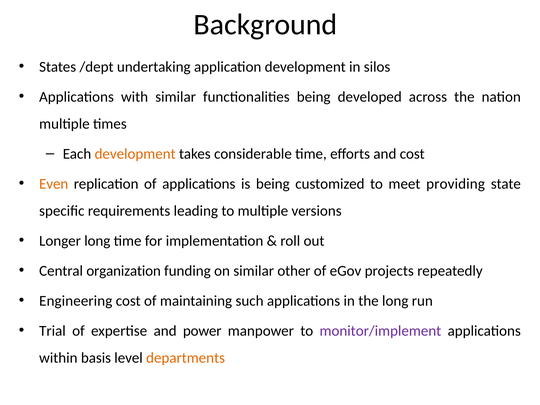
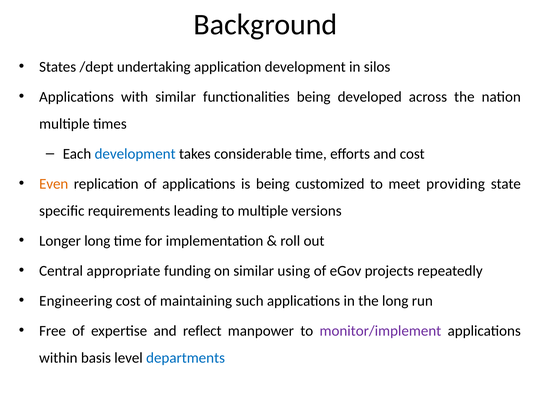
development at (135, 154) colour: orange -> blue
organization: organization -> appropriate
other: other -> using
Trial: Trial -> Free
power: power -> reflect
departments colour: orange -> blue
